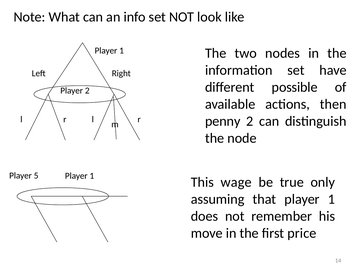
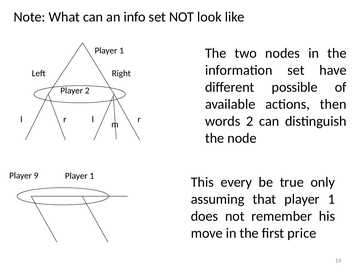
penny: penny -> words
5: 5 -> 9
wage: wage -> every
